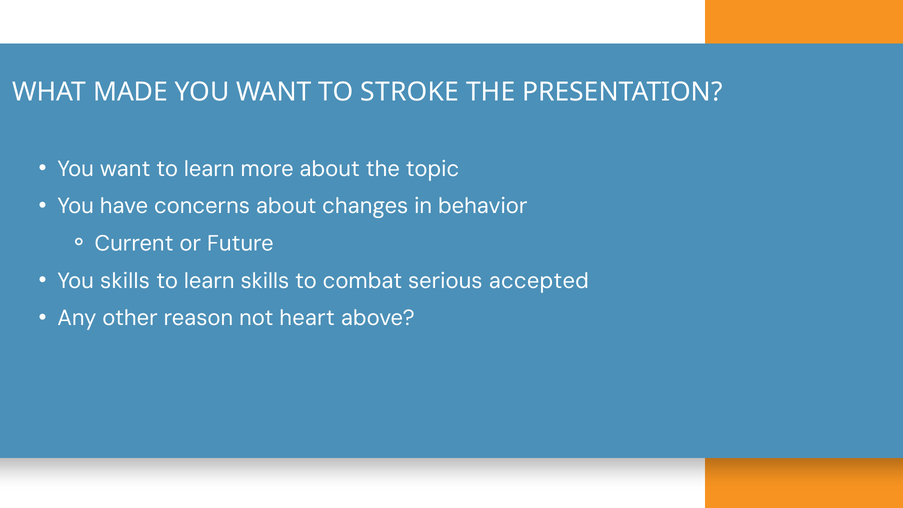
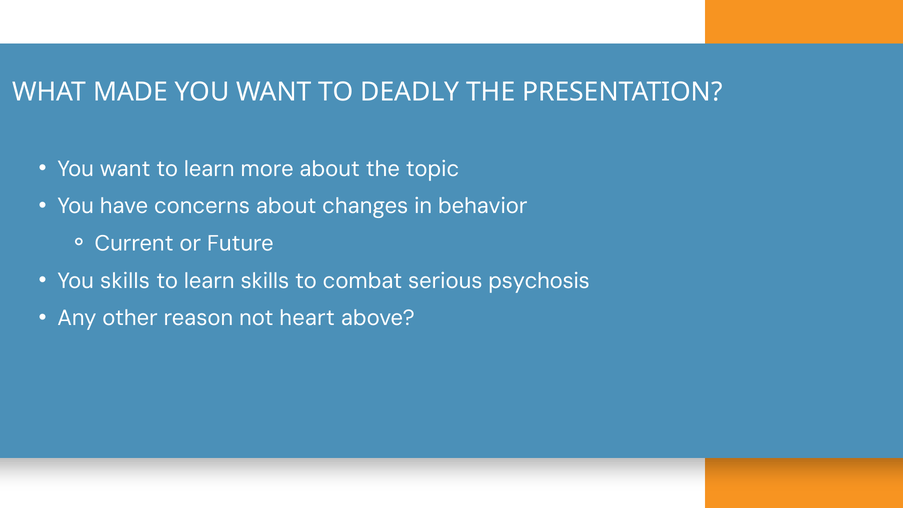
STROKE: STROKE -> DEADLY
accepted: accepted -> psychosis
